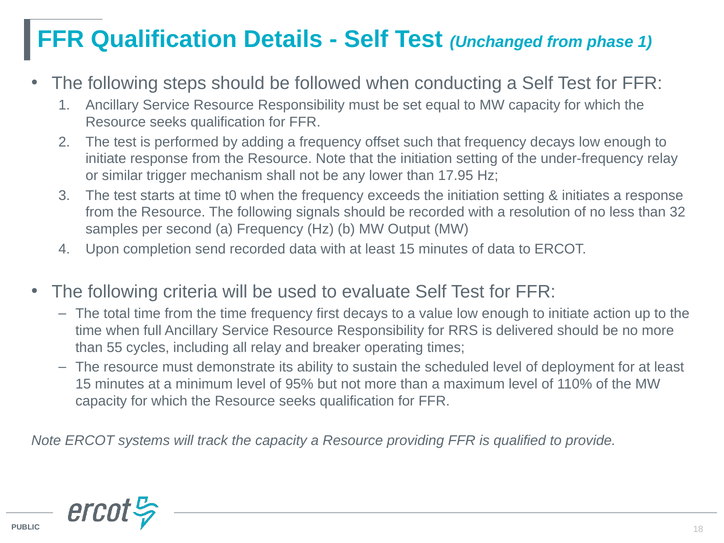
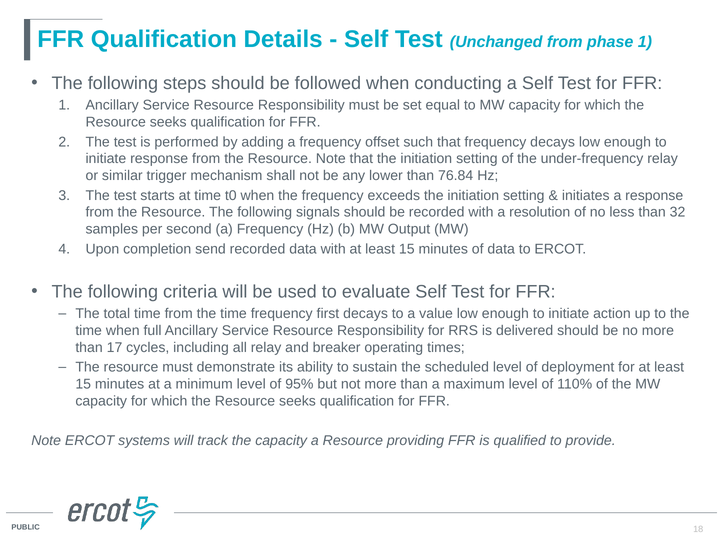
17.95: 17.95 -> 76.84
55: 55 -> 17
